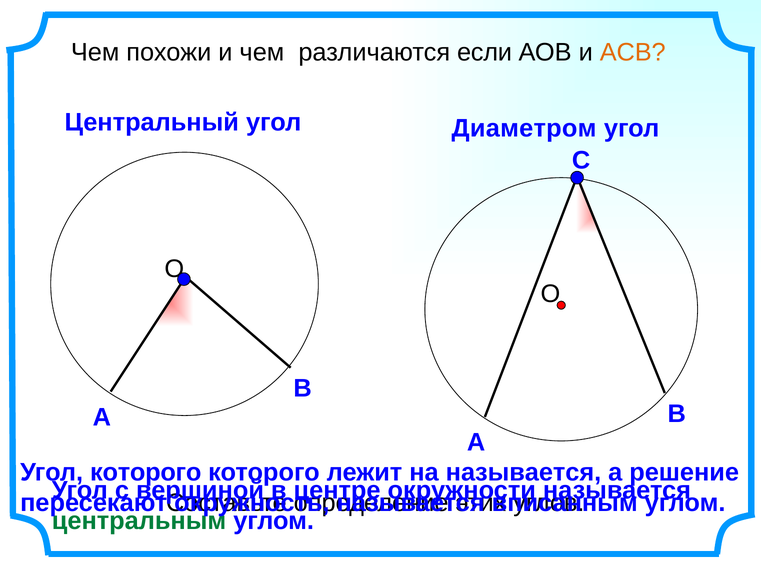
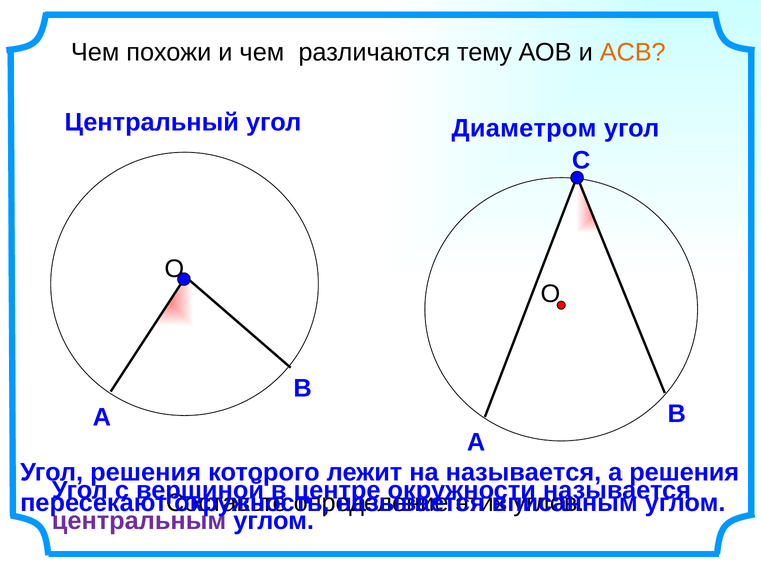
если: если -> тему
Угол которого: которого -> решения
а решение: решение -> решения
центральным colour: green -> purple
